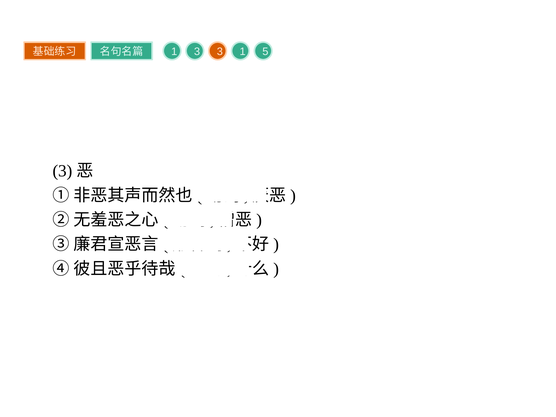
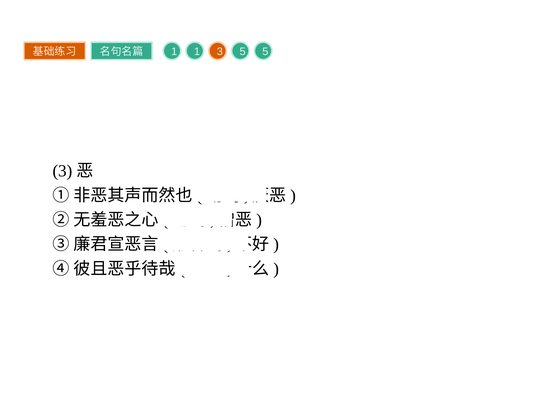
1 3: 3 -> 1
3 1: 1 -> 5
